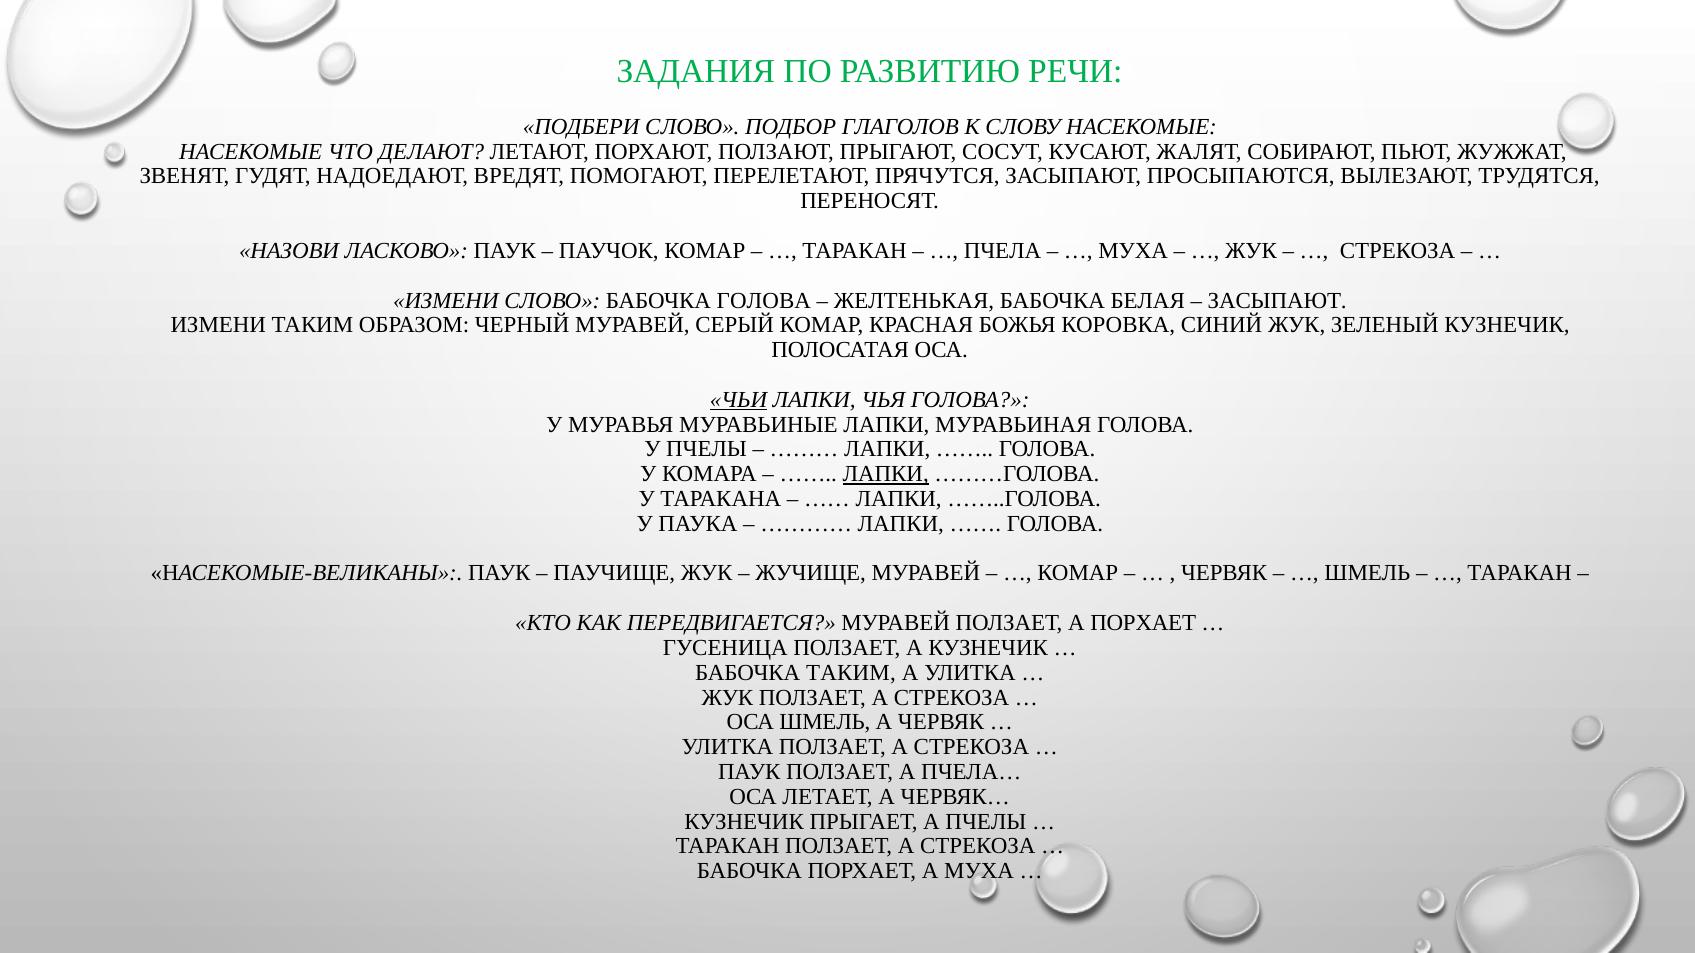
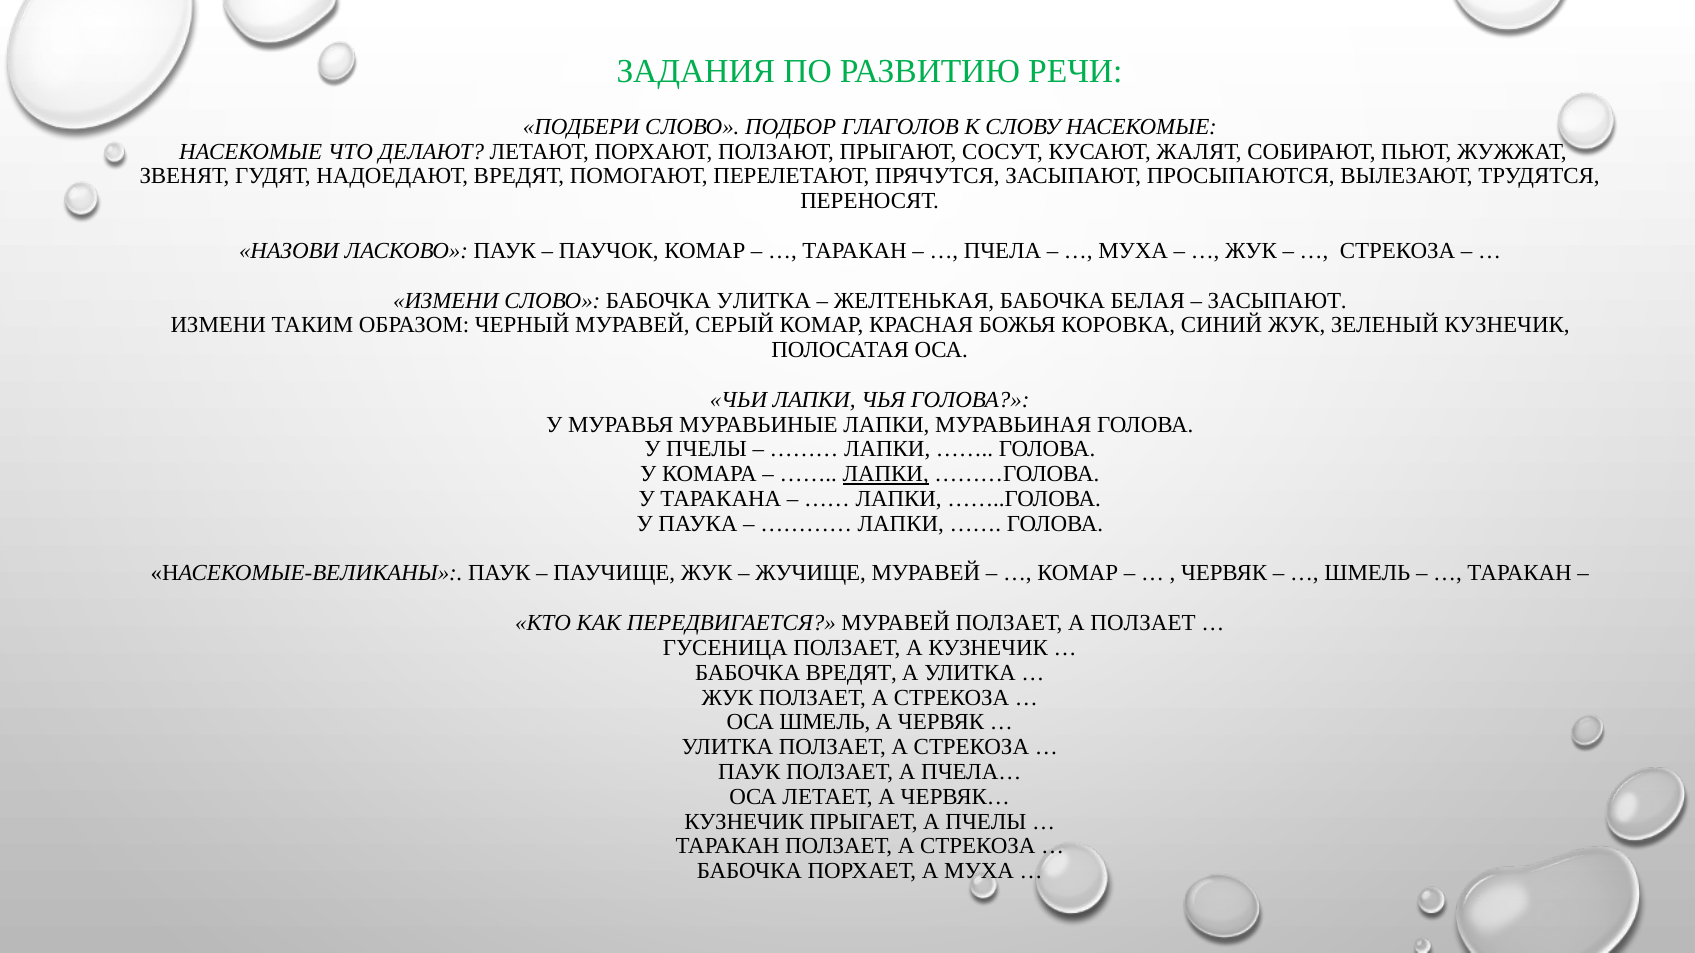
БАБОЧКА ГОЛОВА: ГОЛОВА -> УЛИТКА
ЧЬИ underline: present -> none
А ПОРХАЕТ: ПОРХАЕТ -> ПОЛЗАЕТ
БАБОЧКА ТАКИМ: ТАКИМ -> ВРЕДЯТ
